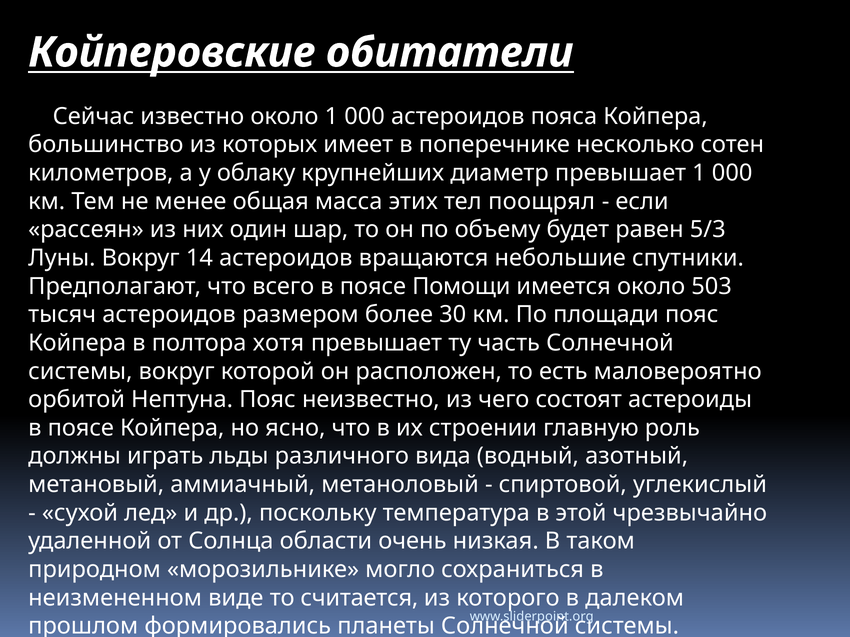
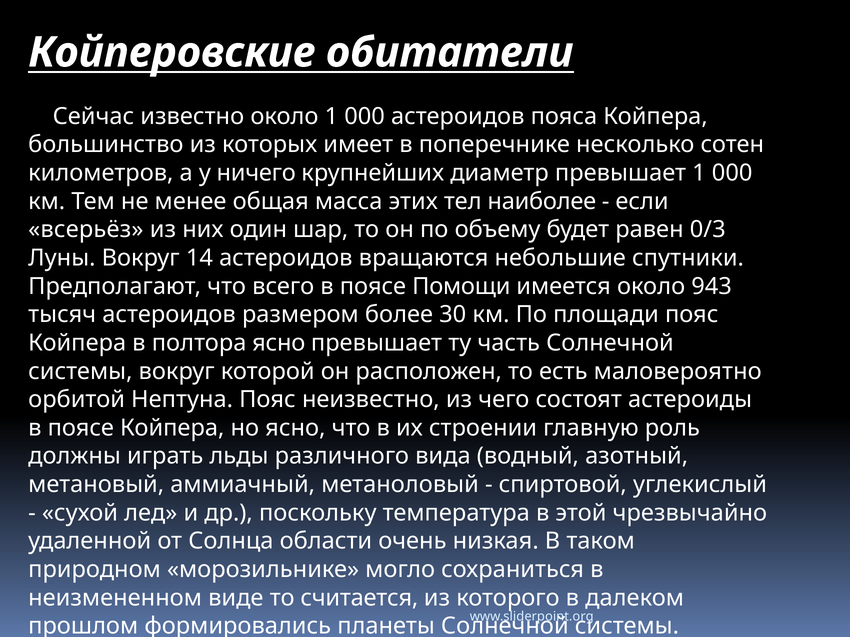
облаку: облаку -> ничего
поощрял: поощрял -> наиболее
рассеян: рассеян -> всерьёз
5/3: 5/3 -> 0/3
503: 503 -> 943
полтора хотя: хотя -> ясно
